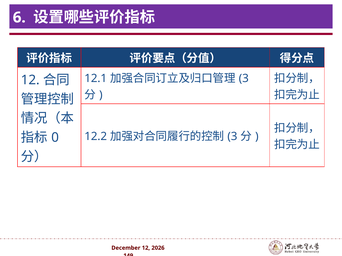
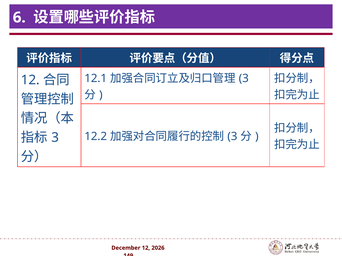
0 at (55, 138): 0 -> 3
